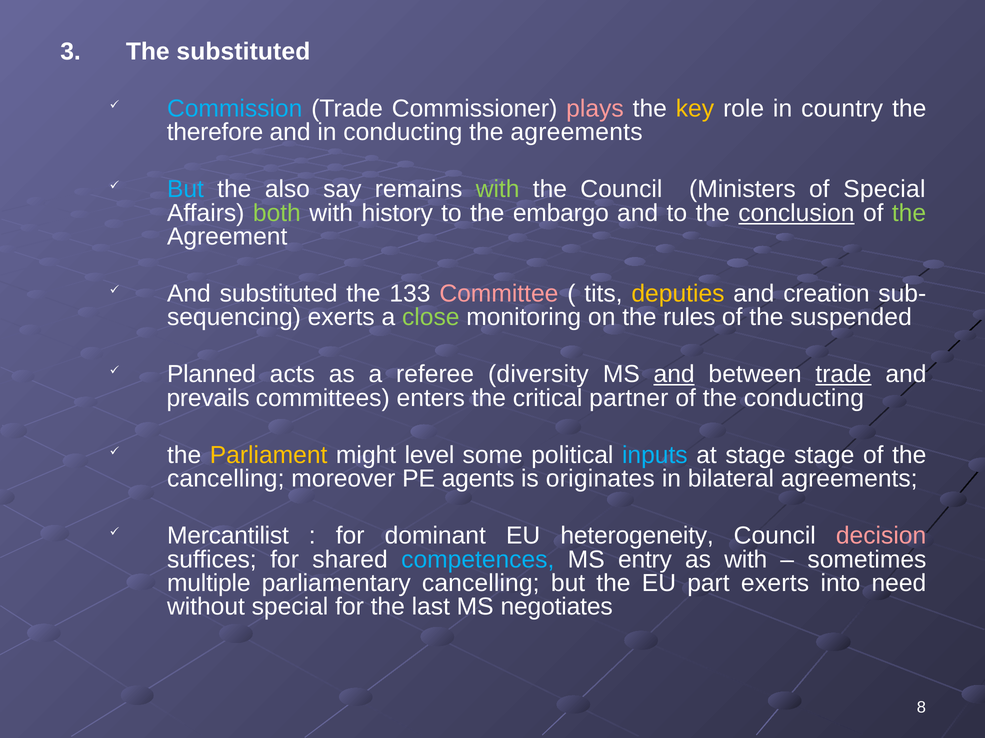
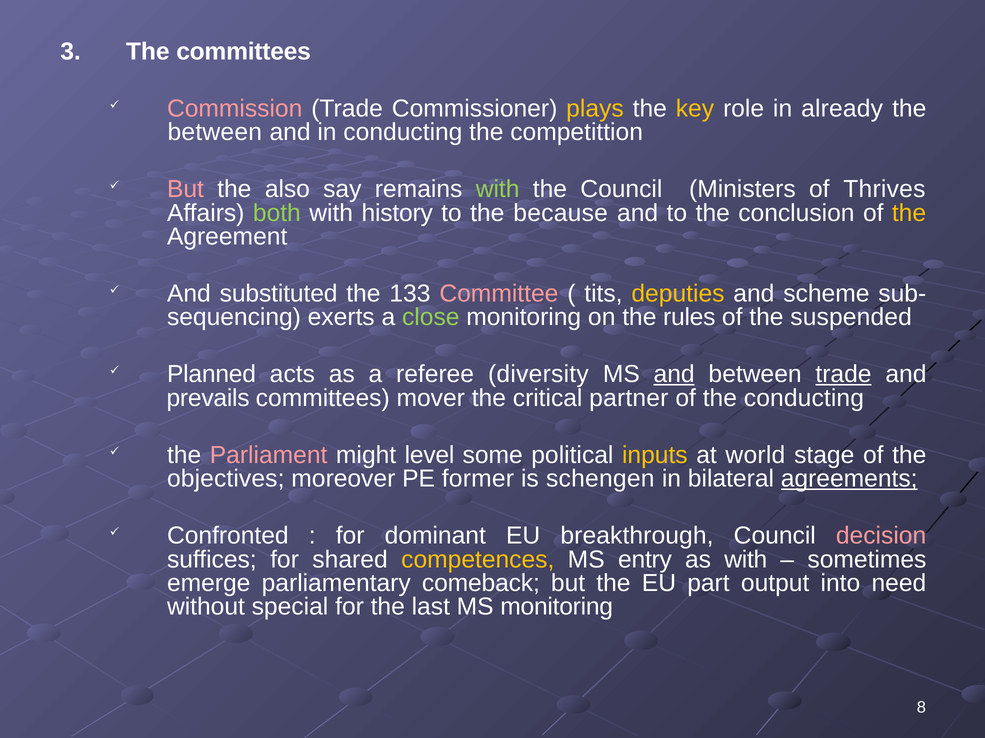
The substituted: substituted -> committees
Commission colour: light blue -> pink
plays colour: pink -> yellow
country: country -> already
therefore at (215, 132): therefore -> between
the agreements: agreements -> competittion
But at (185, 190) colour: light blue -> pink
of Special: Special -> Thrives
embargo: embargo -> because
conclusion underline: present -> none
the at (909, 213) colour: light green -> yellow
creation: creation -> scheme
enters: enters -> mover
Parliament colour: yellow -> pink
inputs colour: light blue -> yellow
at stage: stage -> world
cancelling at (226, 479): cancelling -> objectives
agents: agents -> former
originates: originates -> schengen
agreements at (849, 479) underline: none -> present
Mercantilist: Mercantilist -> Confronted
heterogeneity: heterogeneity -> breakthrough
competences colour: light blue -> yellow
multiple: multiple -> emerge
parliamentary cancelling: cancelling -> comeback
part exerts: exerts -> output
MS negotiates: negotiates -> monitoring
